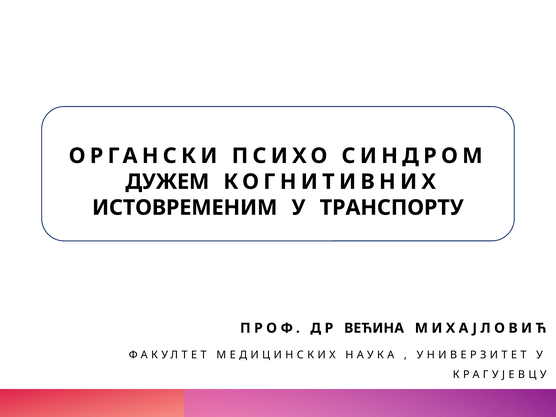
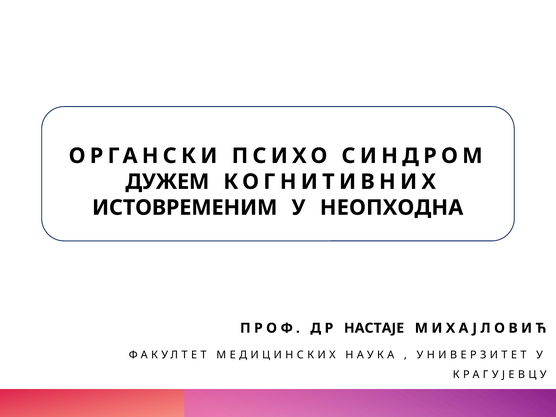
ТРАНСПОРТУ: ТРАНСПОРТУ -> НЕОПХОДНА
ВЕЋИНА: ВЕЋИНА -> НАСТАЈЕ
